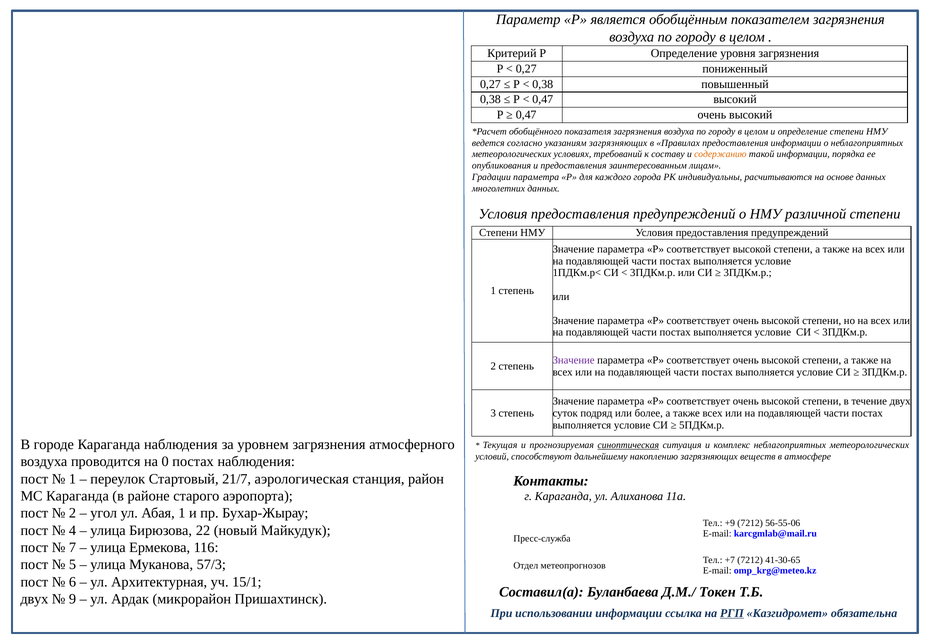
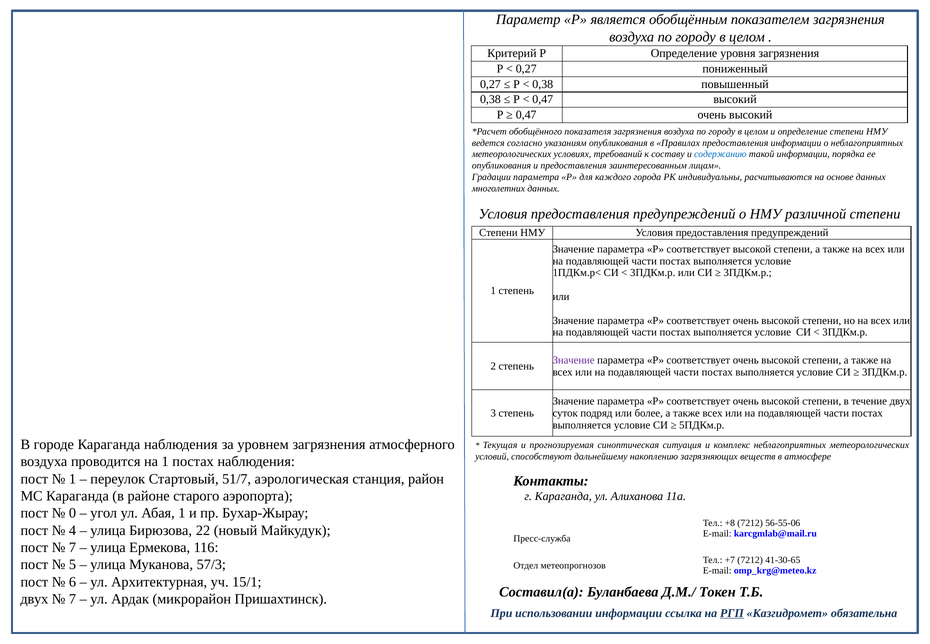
указаниям загрязняющих: загрязняющих -> опубликования
содержанию colour: orange -> blue
синоптическая underline: present -> none
на 0: 0 -> 1
21/7: 21/7 -> 51/7
2 at (72, 513): 2 -> 0
+9: +9 -> +8
9 at (72, 599): 9 -> 7
